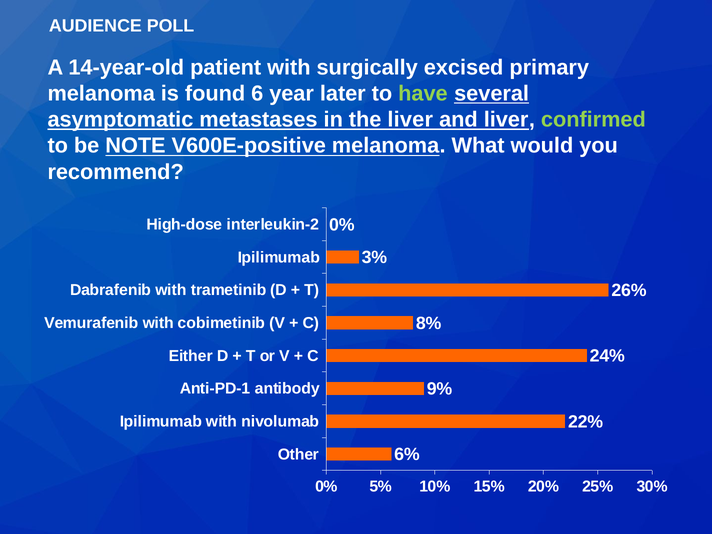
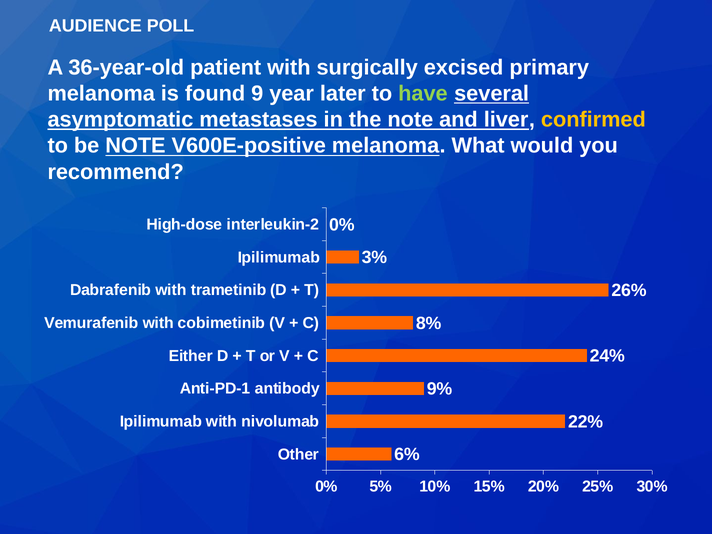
14-year-old: 14-year-old -> 36-year-old
6: 6 -> 9
the liver: liver -> note
confirmed colour: light green -> yellow
